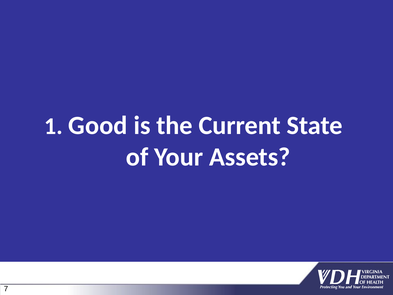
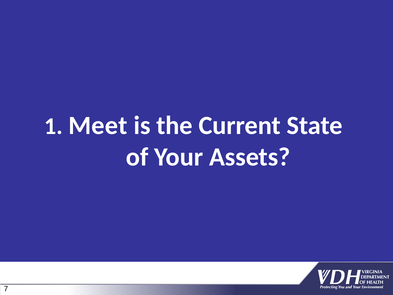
Good: Good -> Meet
